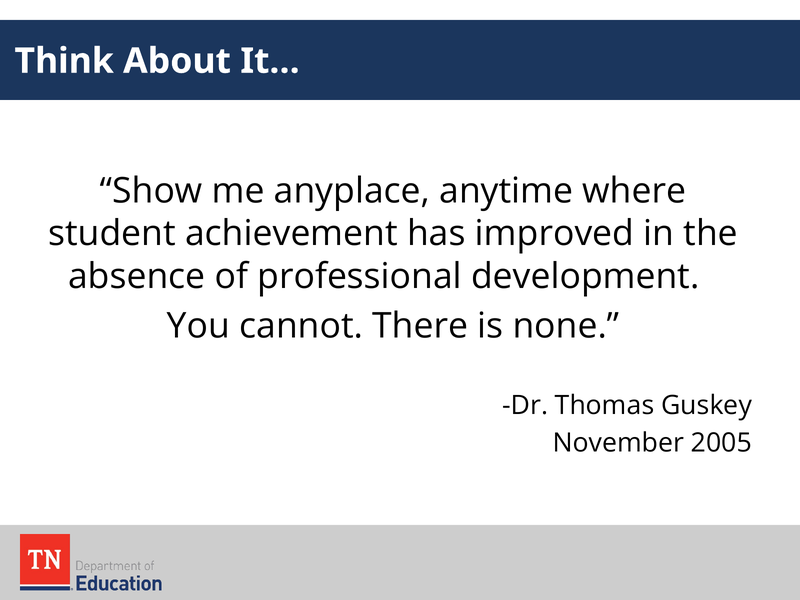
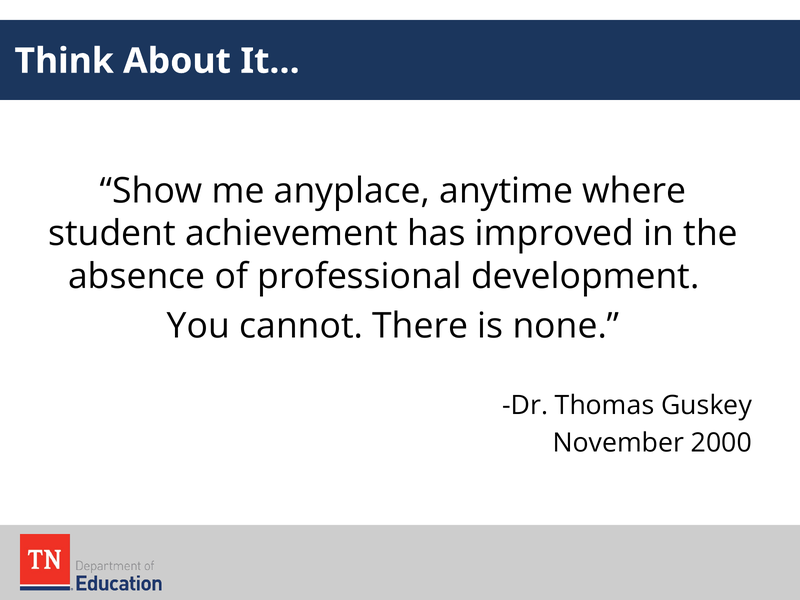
2005: 2005 -> 2000
